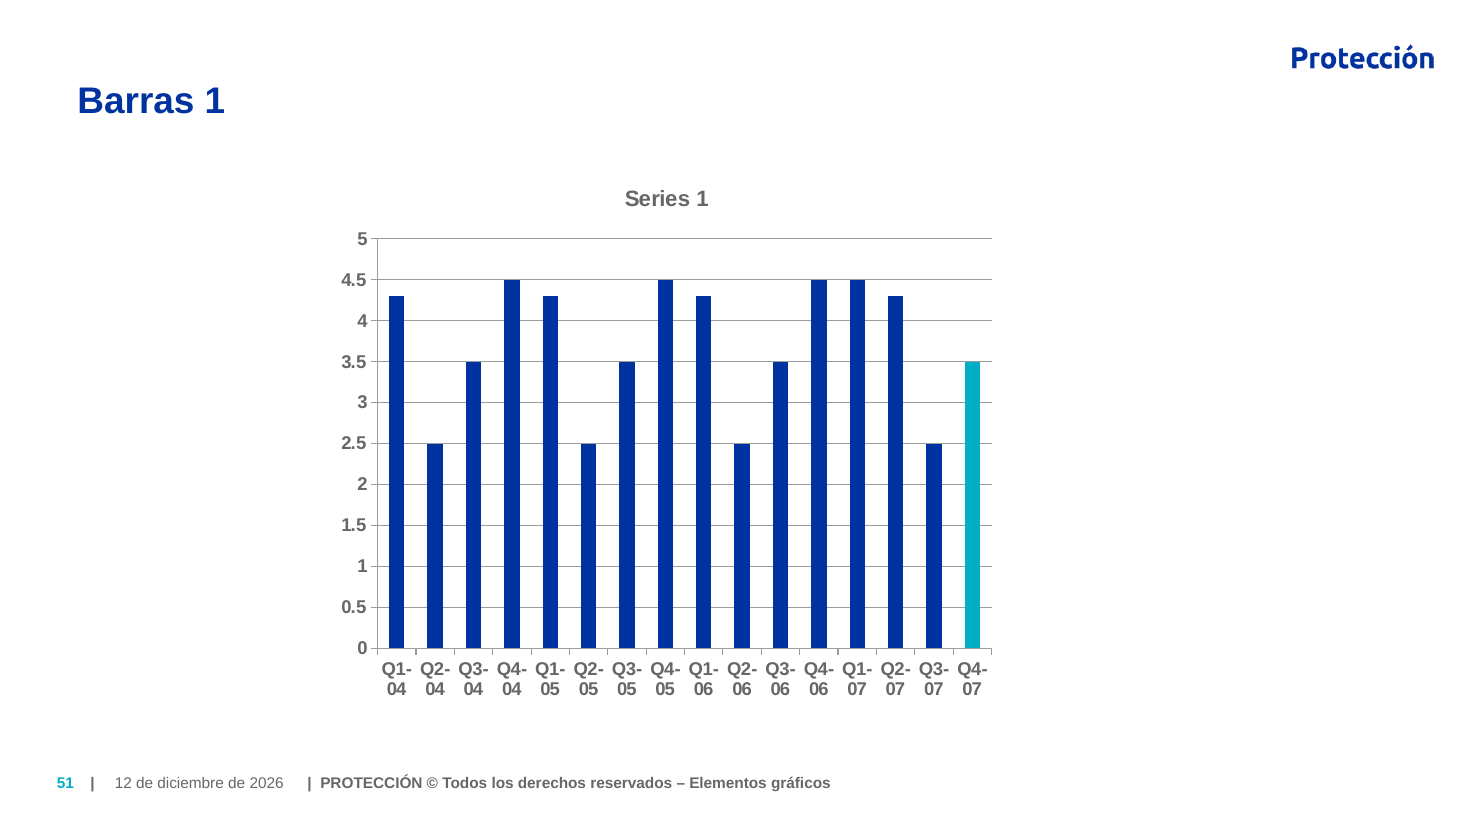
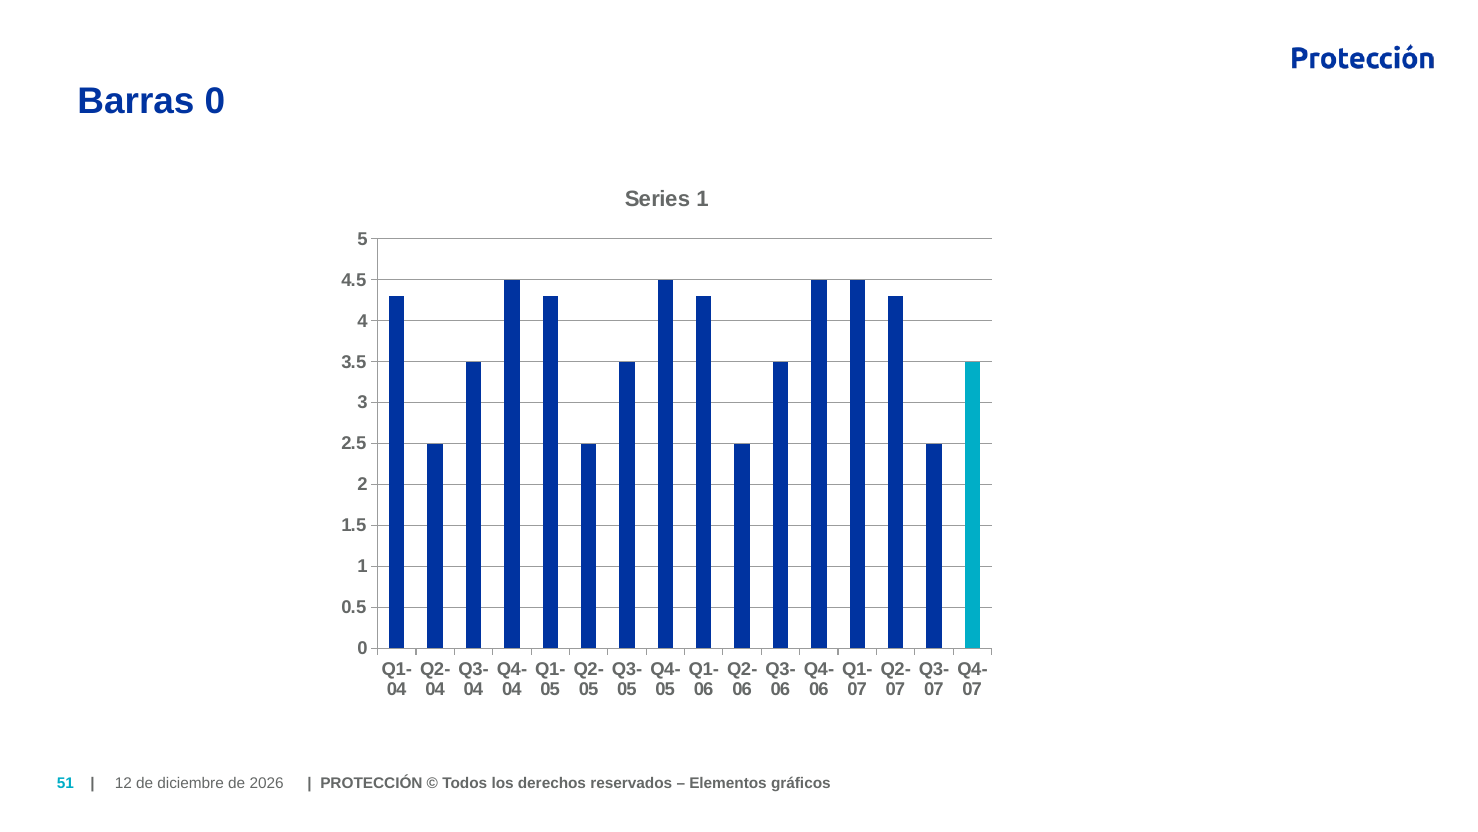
Barras 1: 1 -> 0
